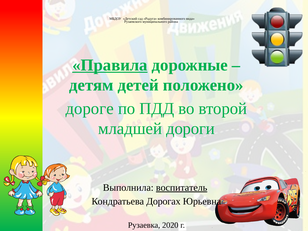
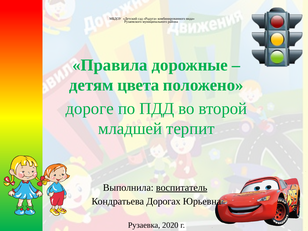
Правила underline: present -> none
детей: детей -> цвета
дороги: дороги -> терпит
